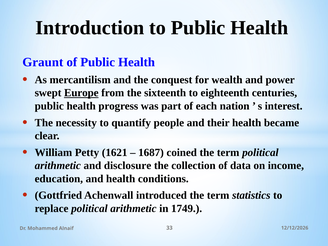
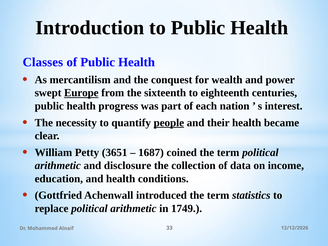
Graunt: Graunt -> Classes
people underline: none -> present
1621: 1621 -> 3651
